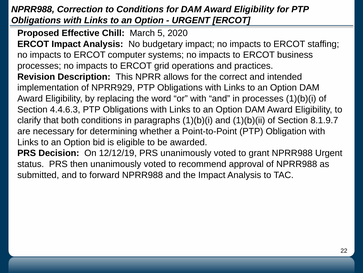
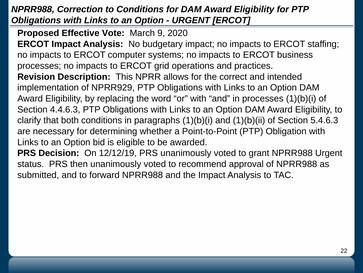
Chill: Chill -> Vote
5: 5 -> 9
8.1.9.7: 8.1.9.7 -> 5.4.6.3
